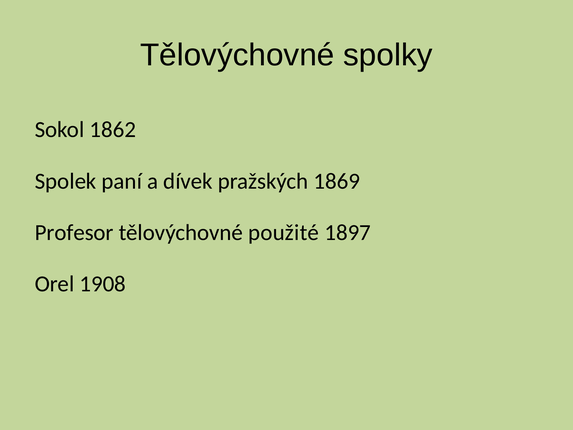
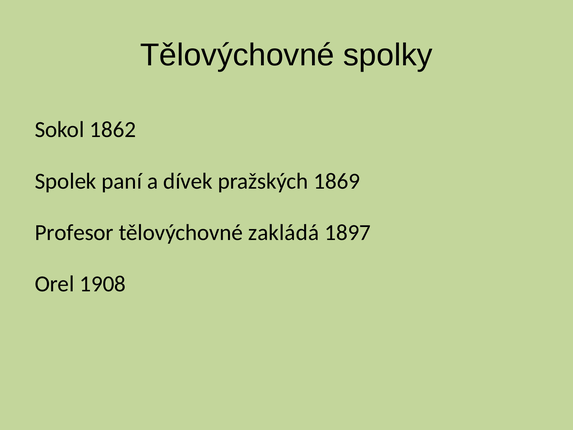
použité: použité -> zakládá
